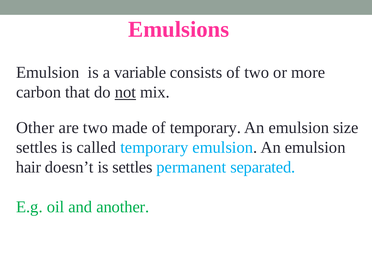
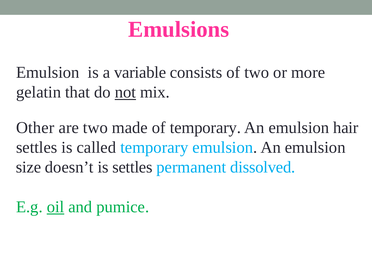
carbon: carbon -> gelatin
size: size -> hair
hair: hair -> size
separated: separated -> dissolved
oil underline: none -> present
another: another -> pumice
